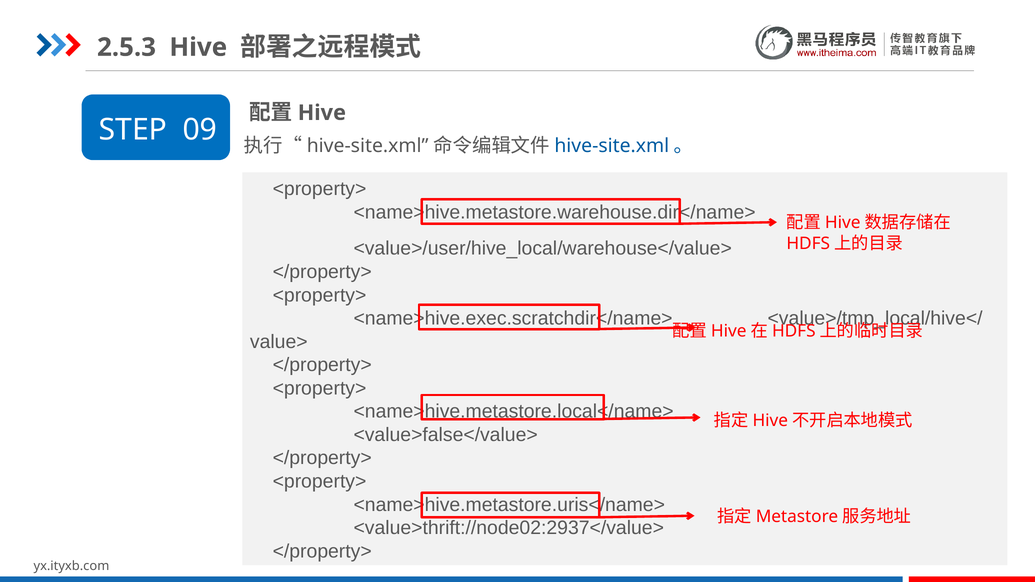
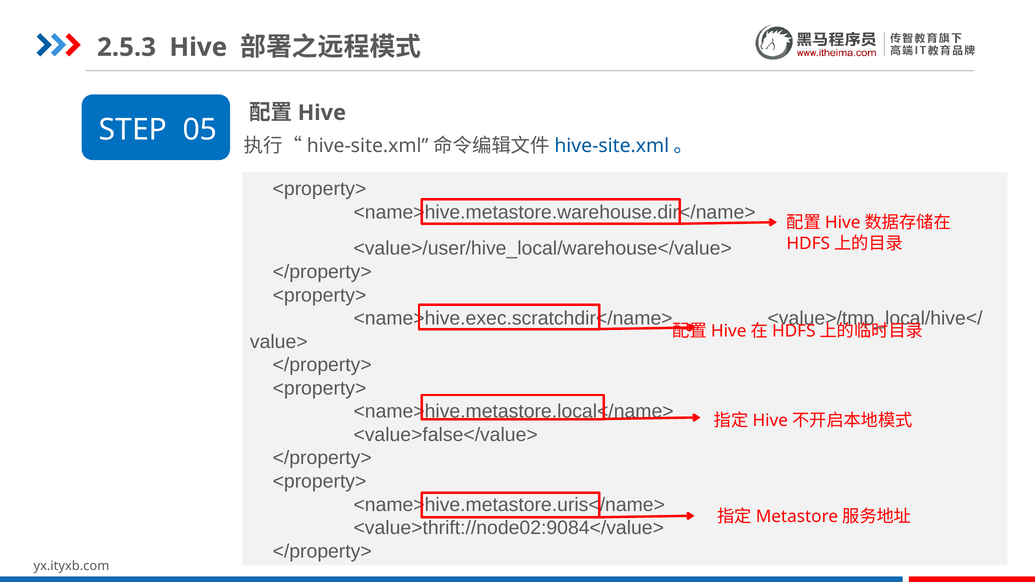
09: 09 -> 05
<value>thrift://node02:2937</value>: <value>thrift://node02:2937</value> -> <value>thrift://node02:9084</value>
